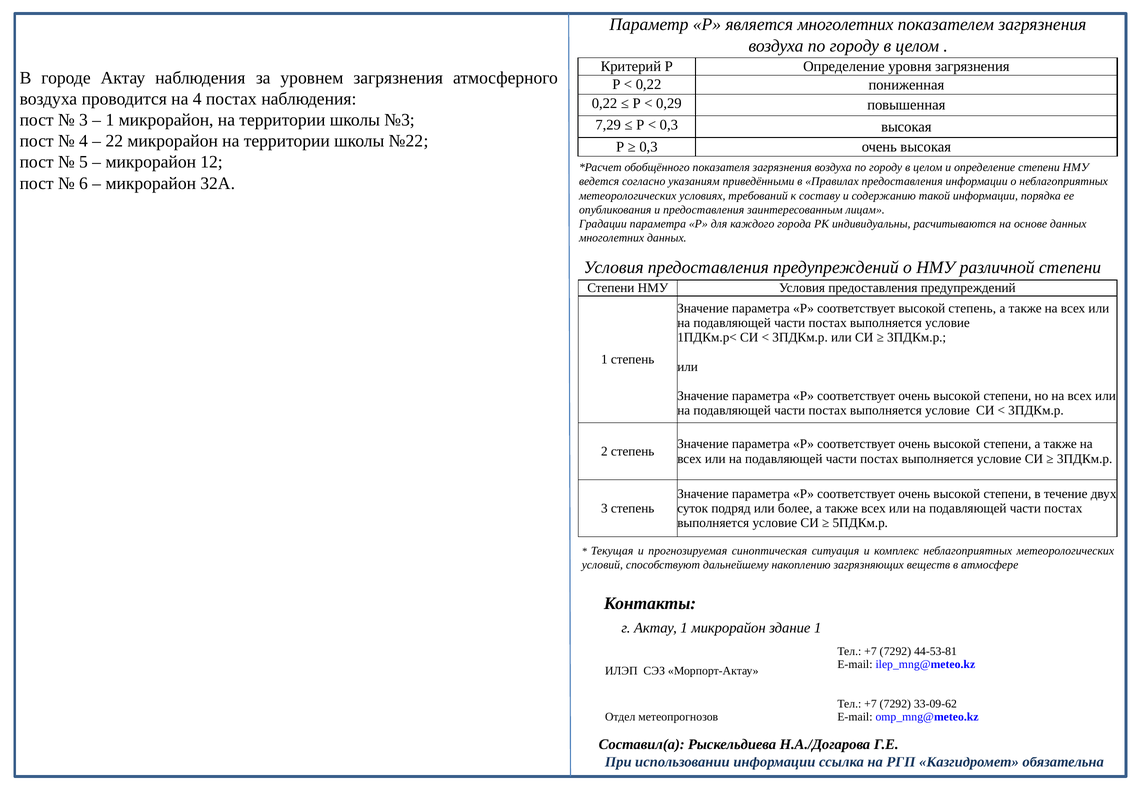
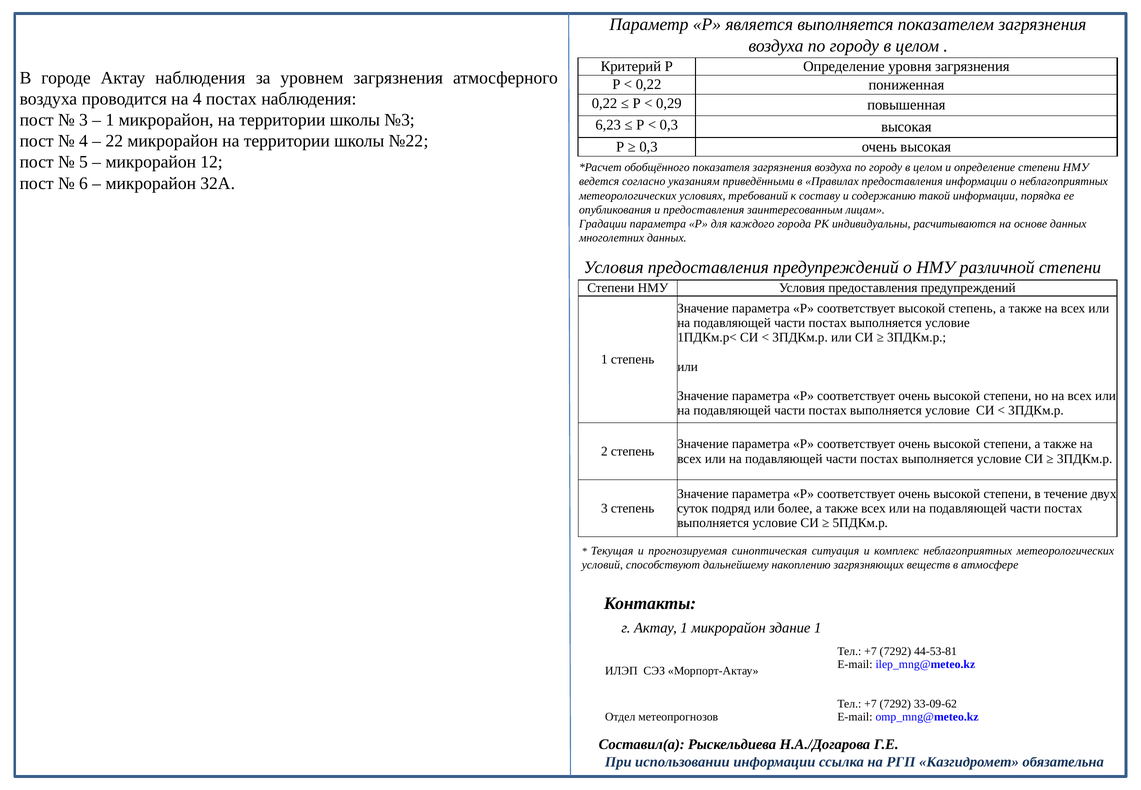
является многолетних: многолетних -> выполняется
7,29: 7,29 -> 6,23
